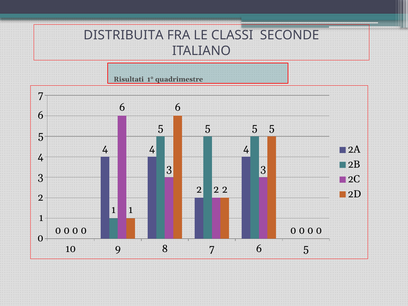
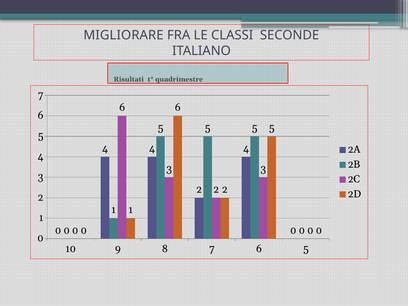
DISTRIBUITA: DISTRIBUITA -> MIGLIORARE
